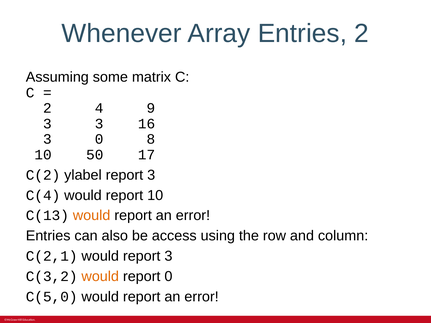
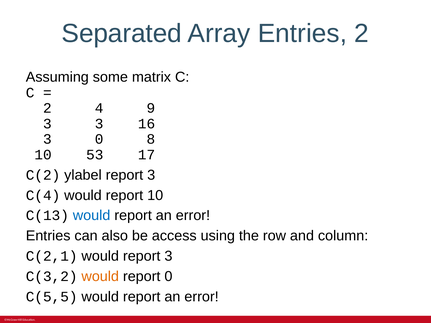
Whenever: Whenever -> Separated
50: 50 -> 53
would at (92, 216) colour: orange -> blue
C(5,0: C(5,0 -> C(5,5
